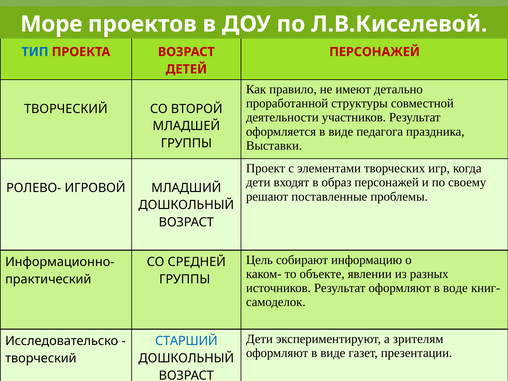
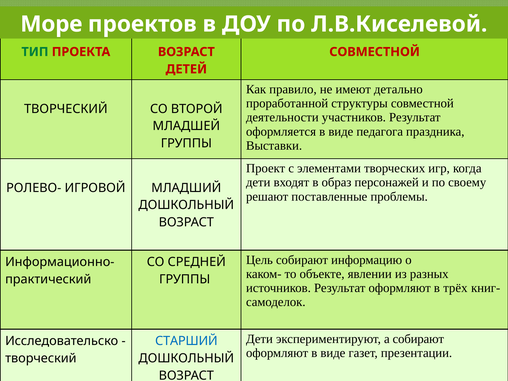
ТИП colour: blue -> green
ПЕРСОНАЖЕЙ at (375, 52): ПЕРСОНАЖЕЙ -> СОВМЕСТНОЙ
воде: воде -> трёх
а зрителям: зрителям -> собирают
